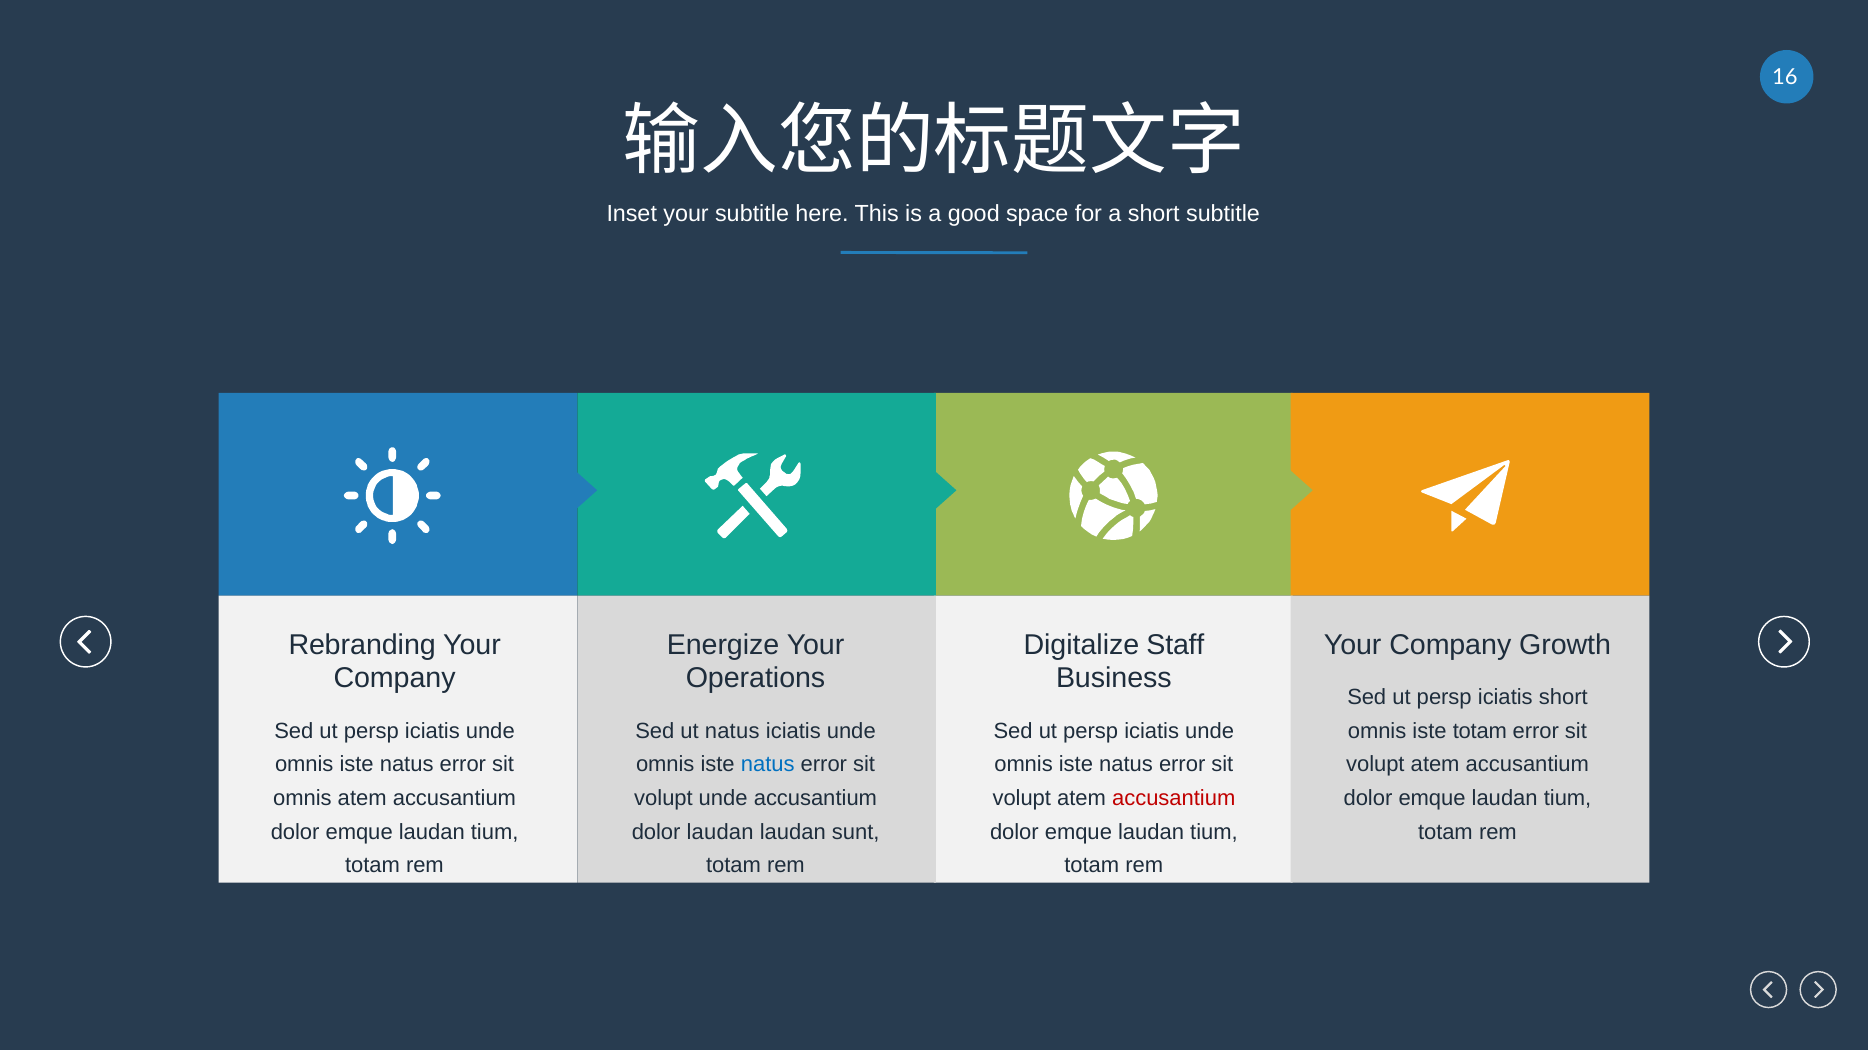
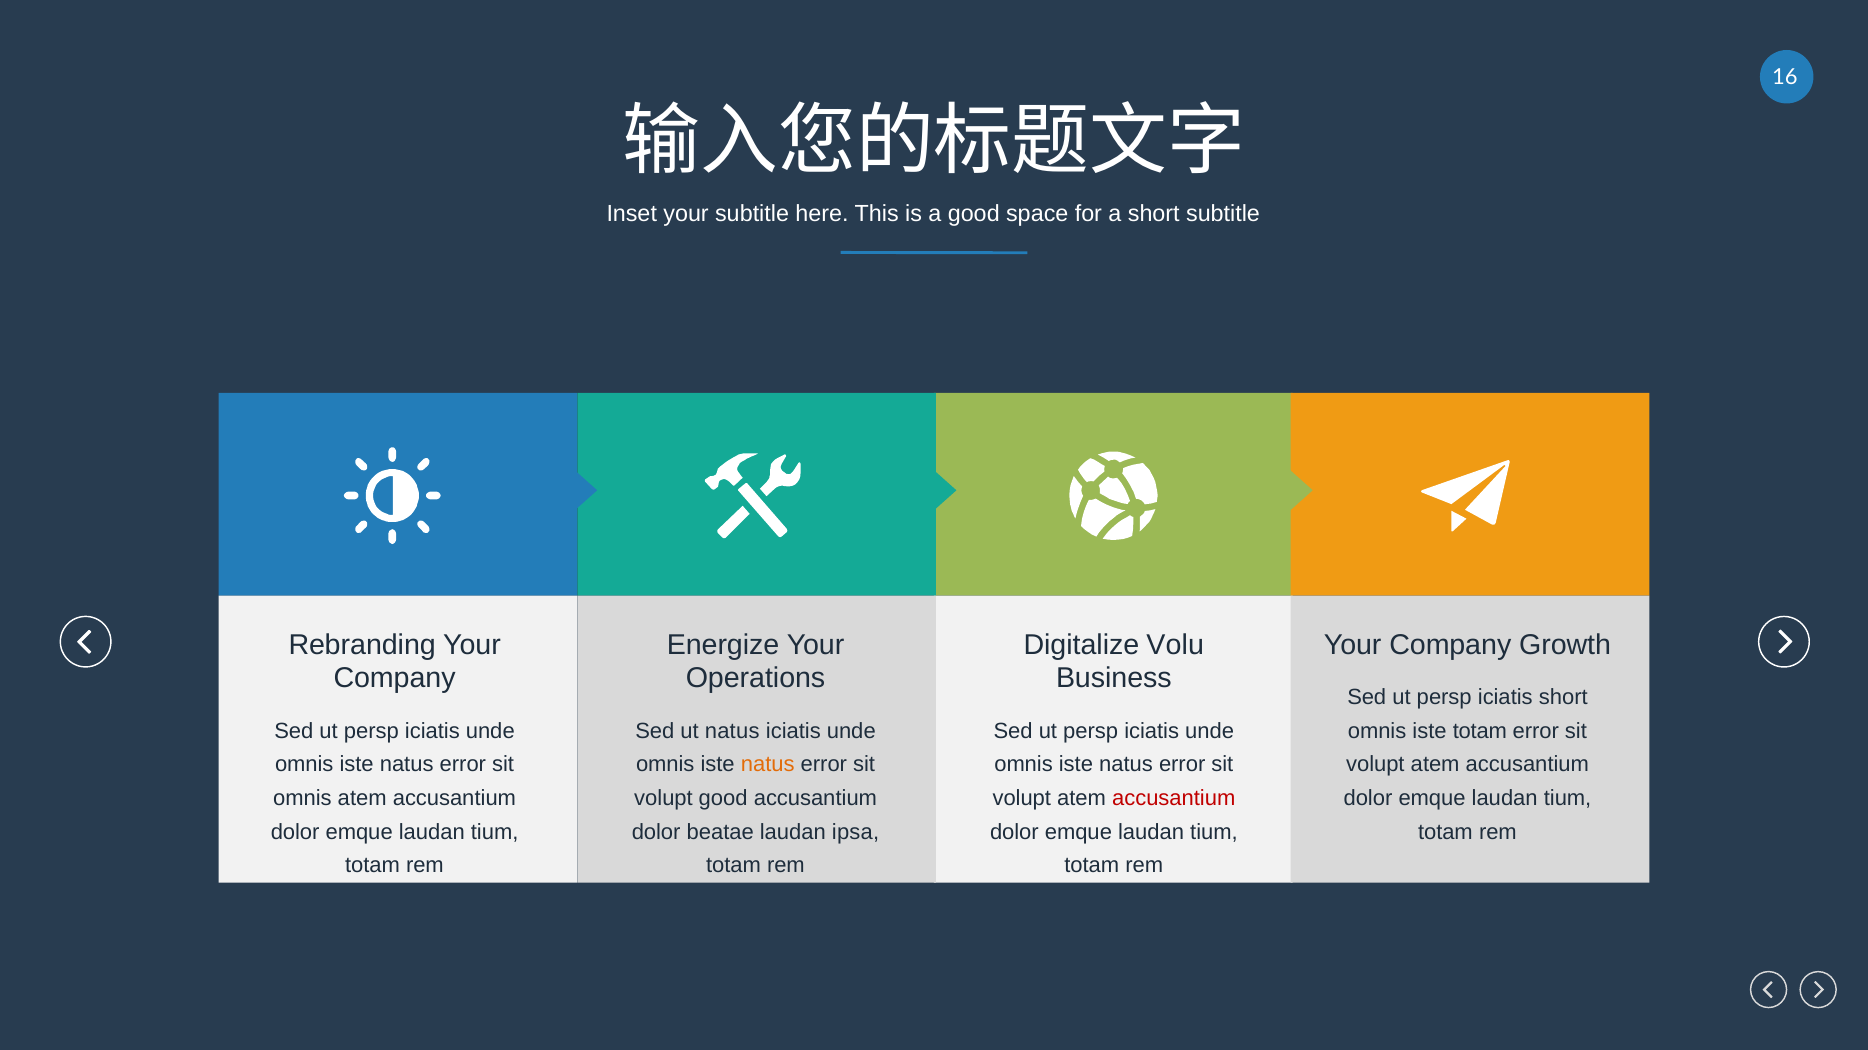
Staff: Staff -> Volu
natus at (768, 765) colour: blue -> orange
volupt unde: unde -> good
dolor laudan: laudan -> beatae
sunt: sunt -> ipsa
